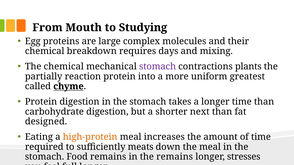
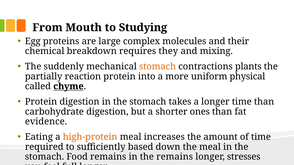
days: days -> they
The chemical: chemical -> suddenly
stomach at (158, 67) colour: purple -> orange
greatest: greatest -> physical
next: next -> ones
designed: designed -> evidence
meats: meats -> based
